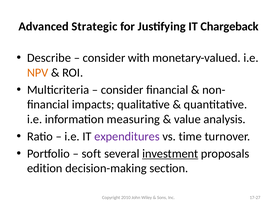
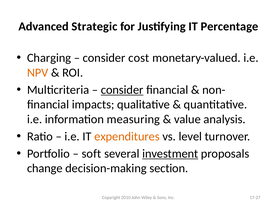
Chargeback: Chargeback -> Percentage
Describe: Describe -> Charging
with: with -> cost
consider at (122, 90) underline: none -> present
expenditures colour: purple -> orange
time: time -> level
edition: edition -> change
